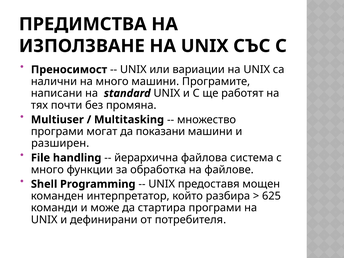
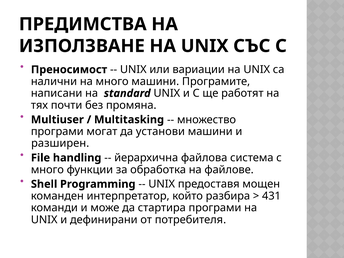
показани: показани -> установи
625: 625 -> 431
